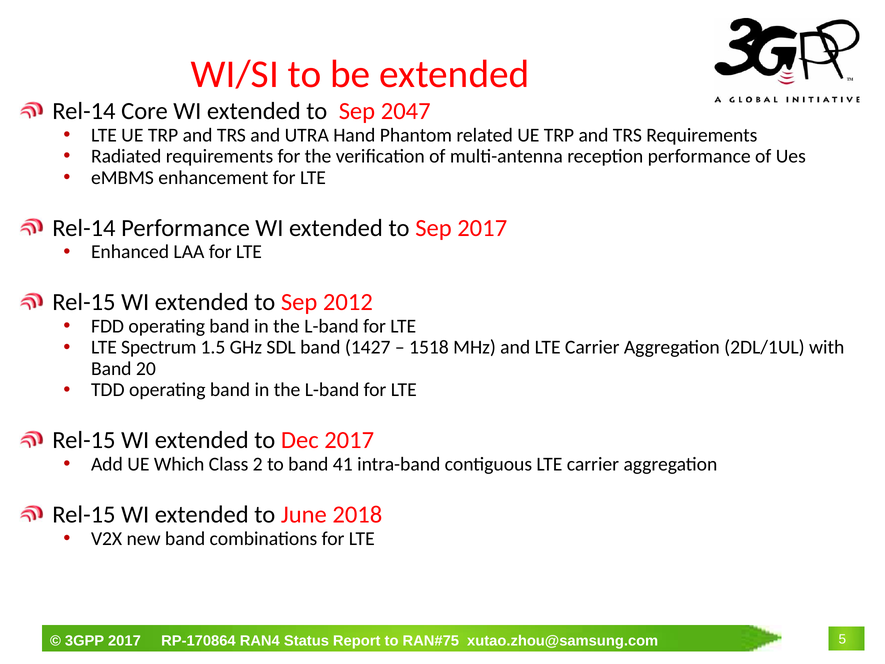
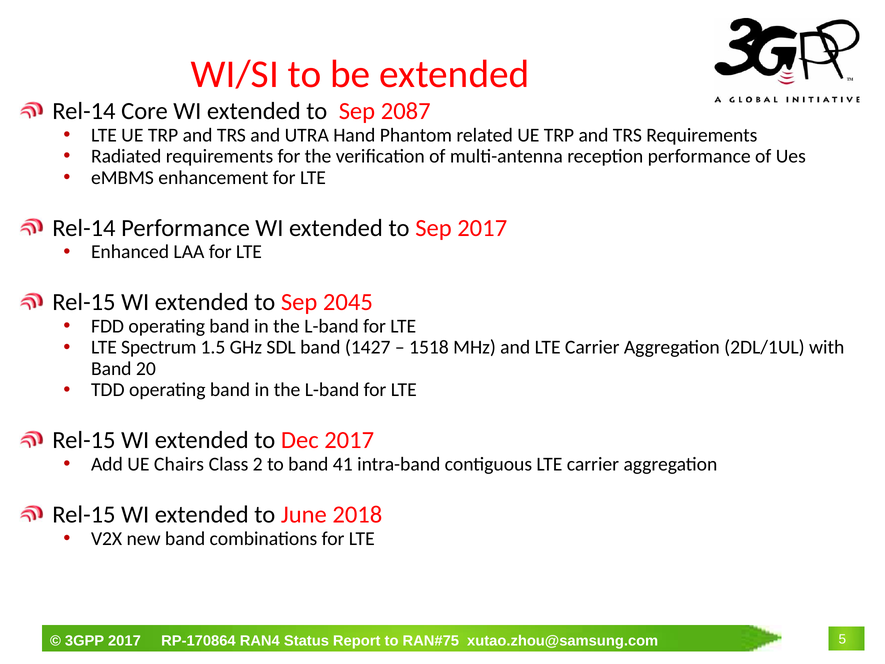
2047: 2047 -> 2087
2012: 2012 -> 2045
Which: Which -> Chairs
